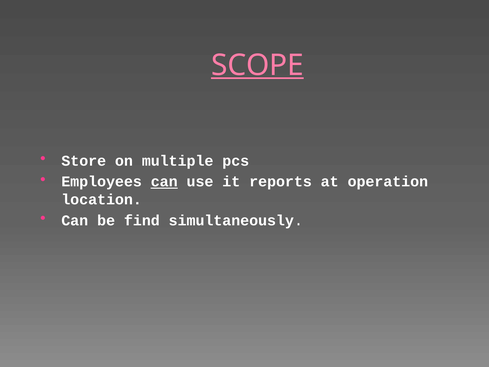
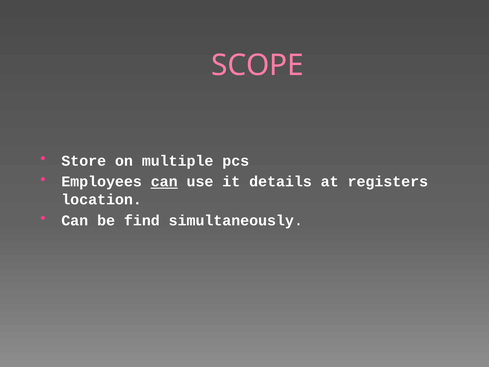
SCOPE underline: present -> none
reports: reports -> details
operation: operation -> registers
